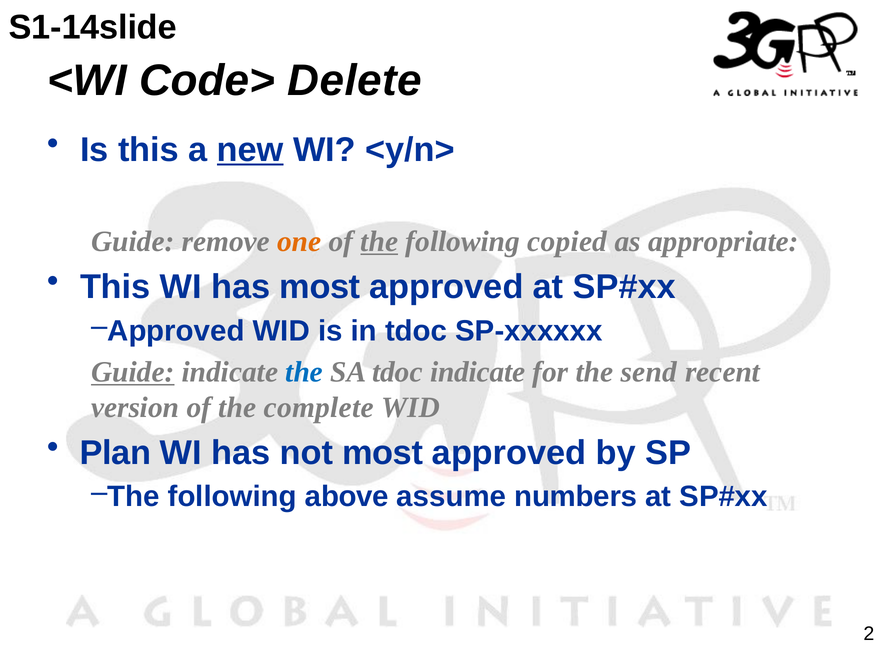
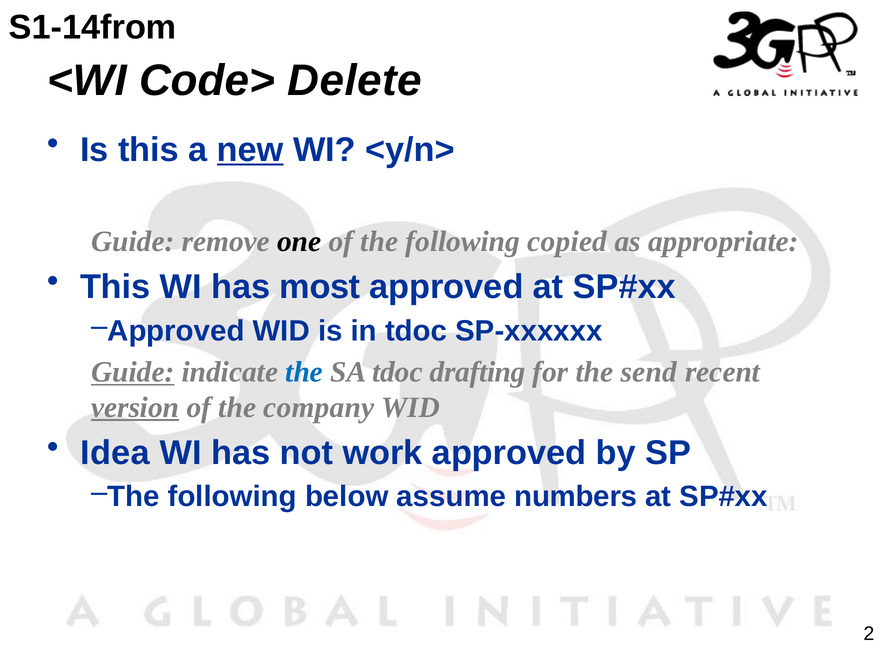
S1-14slide: S1-14slide -> S1-14from
one colour: orange -> black
the at (379, 242) underline: present -> none
tdoc indicate: indicate -> drafting
version underline: none -> present
complete: complete -> company
Plan: Plan -> Idea
not most: most -> work
above: above -> below
